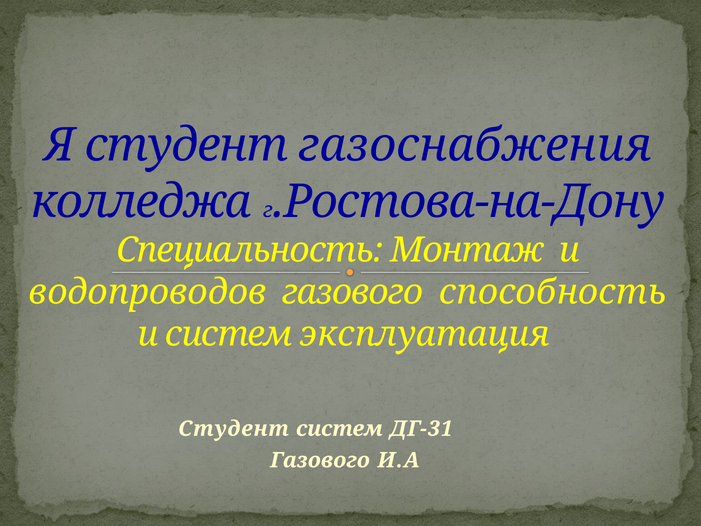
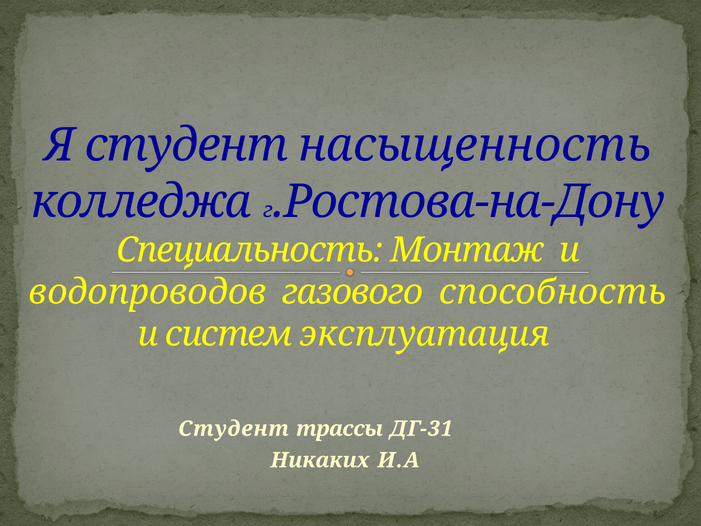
газоснабжения: газоснабжения -> насыщенность
Студент систем: систем -> трассы
Газового at (320, 460): Газового -> Никаких
